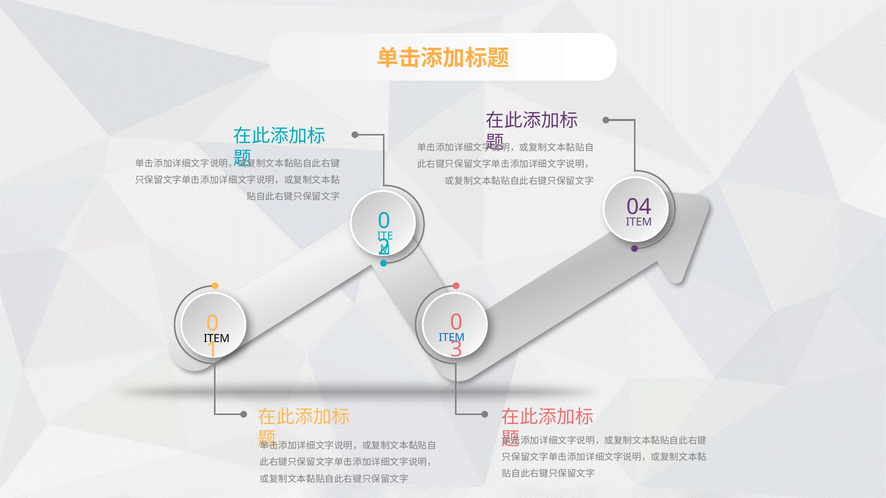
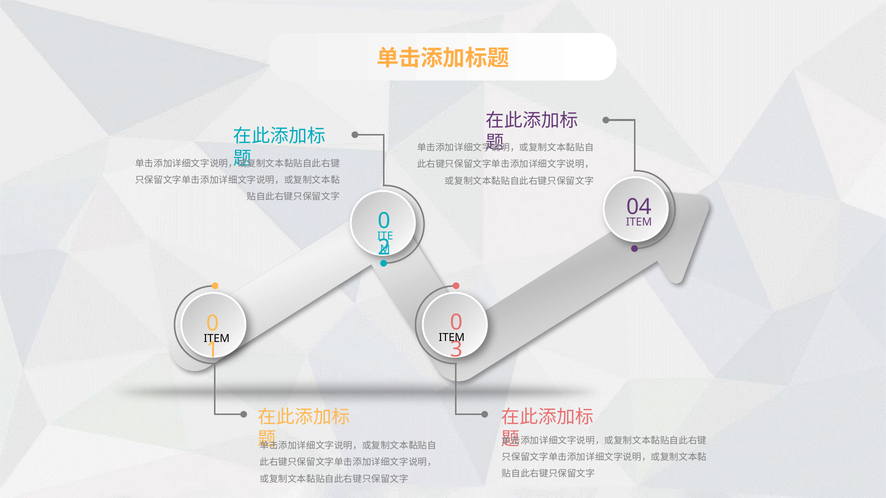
ITEM at (452, 338) colour: blue -> black
